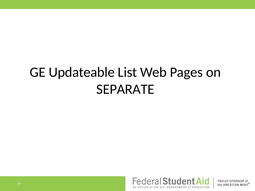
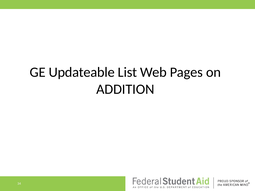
SEPARATE: SEPARATE -> ADDITION
